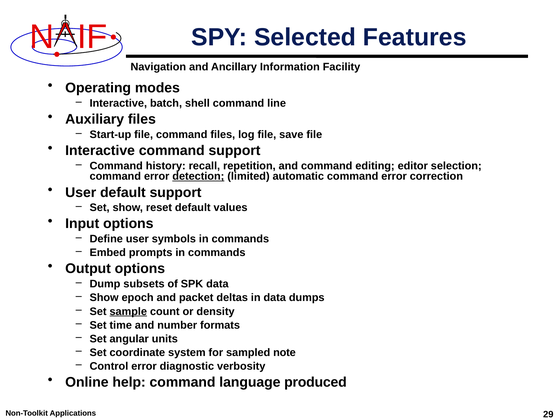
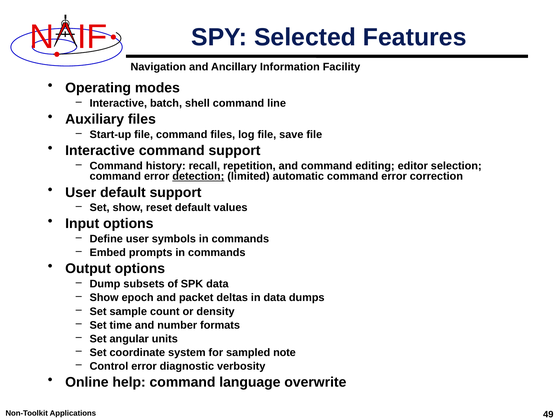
sample underline: present -> none
produced: produced -> overwrite
29: 29 -> 49
